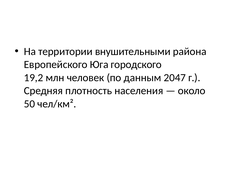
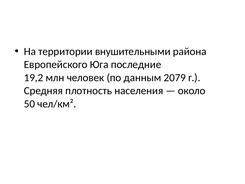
городского: городского -> последние
2047: 2047 -> 2079
